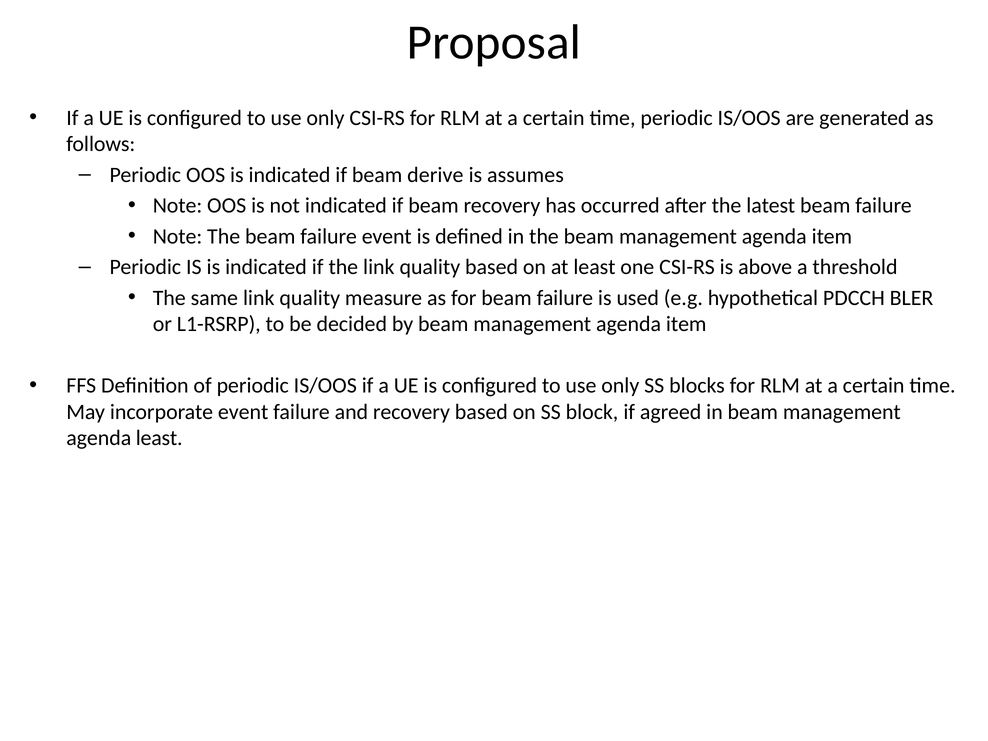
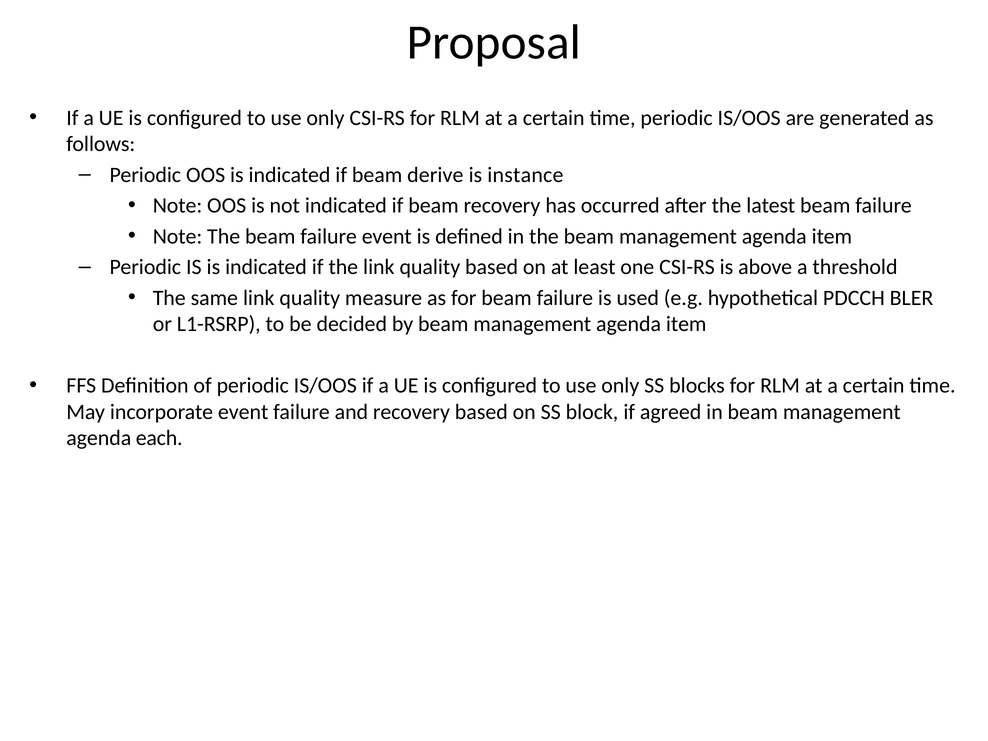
assumes: assumes -> instance
agenda least: least -> each
